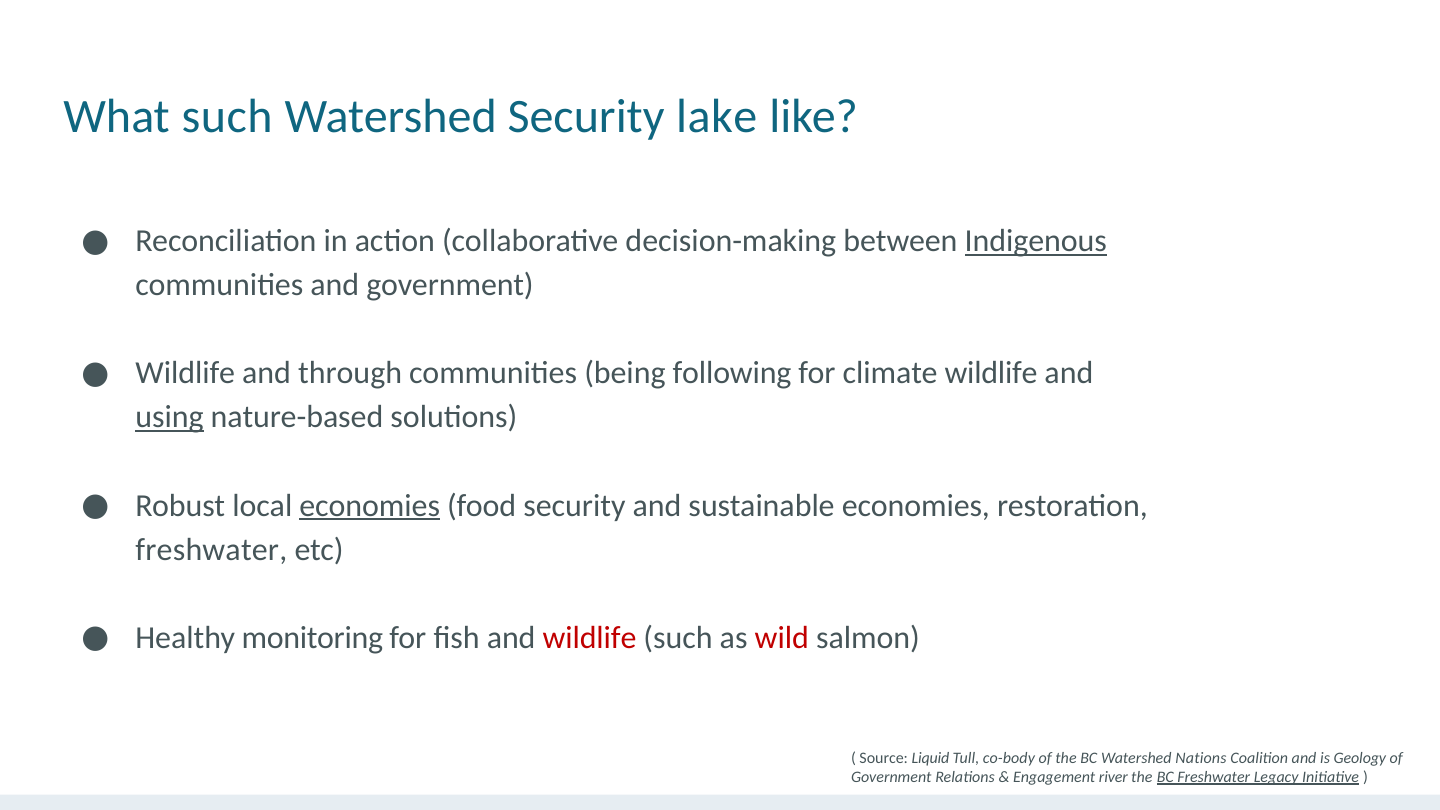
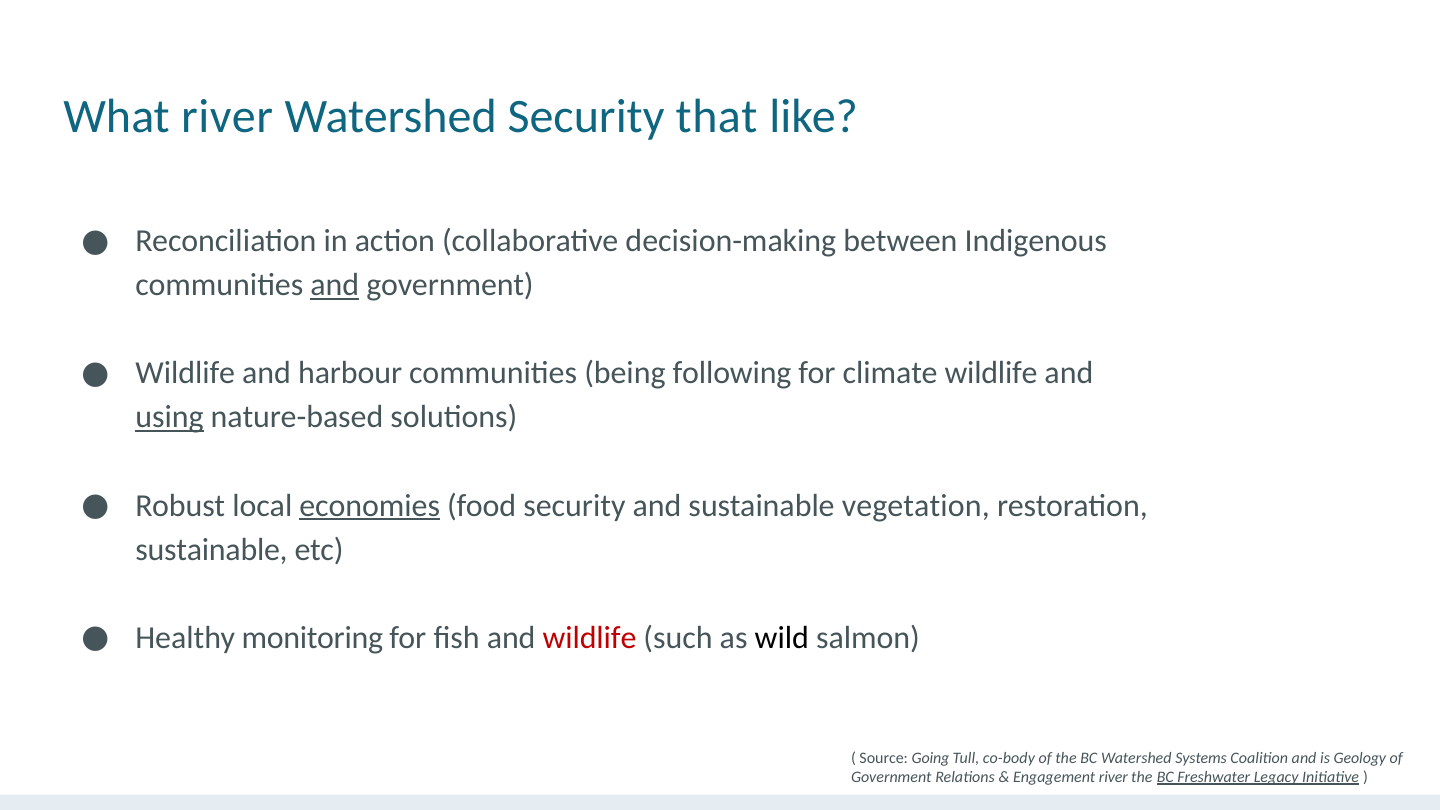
What such: such -> river
lake: lake -> that
Indigenous underline: present -> none
and at (335, 285) underline: none -> present
through: through -> harbour
sustainable economies: economies -> vegetation
freshwater at (211, 550): freshwater -> sustainable
wild colour: red -> black
Liquid: Liquid -> Going
Nations: Nations -> Systems
